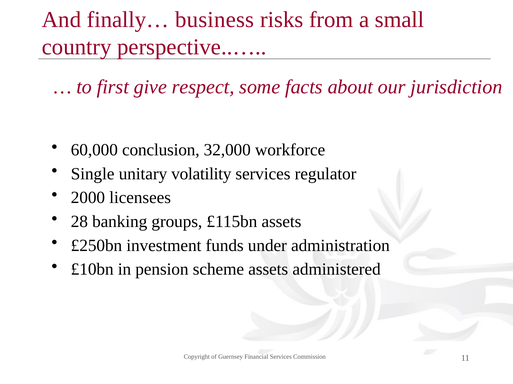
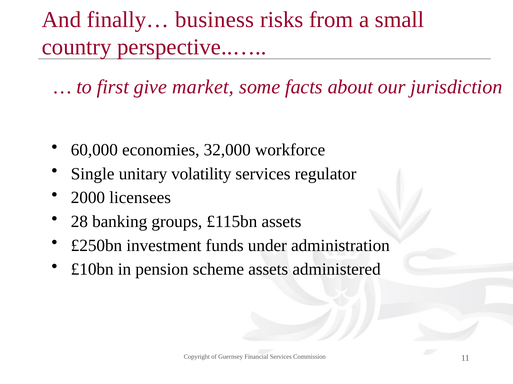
respect: respect -> market
conclusion: conclusion -> economies
